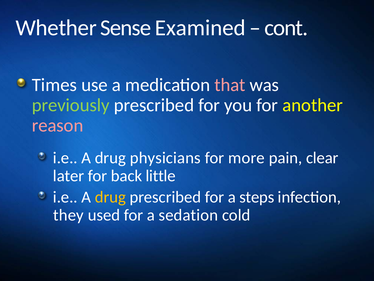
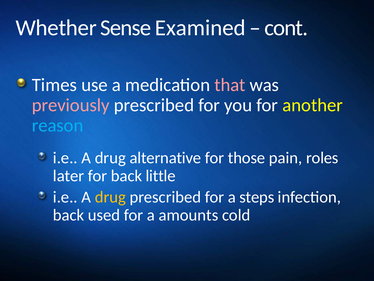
previously colour: light green -> pink
reason colour: pink -> light blue
physicians: physicians -> alternative
more: more -> those
clear: clear -> roles
they at (68, 215): they -> back
sedation: sedation -> amounts
